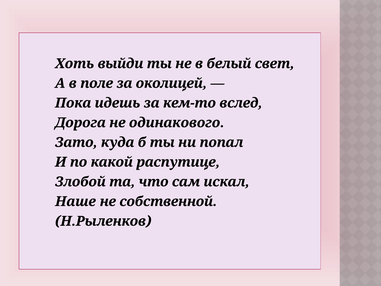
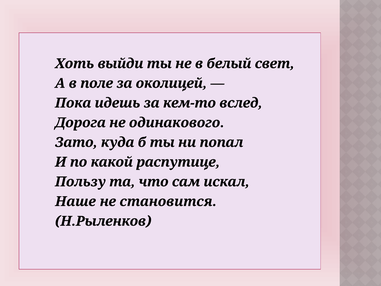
Злобой: Злобой -> Пользу
собственной: собственной -> становится
